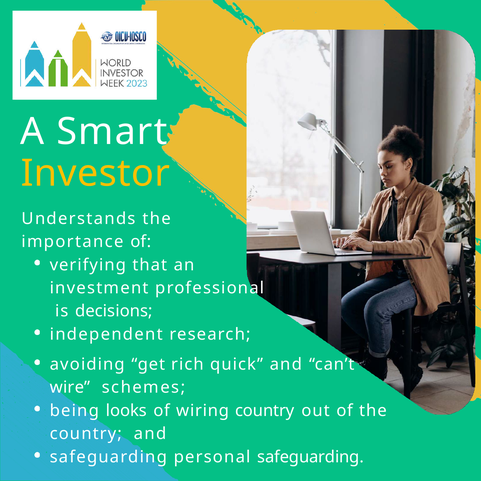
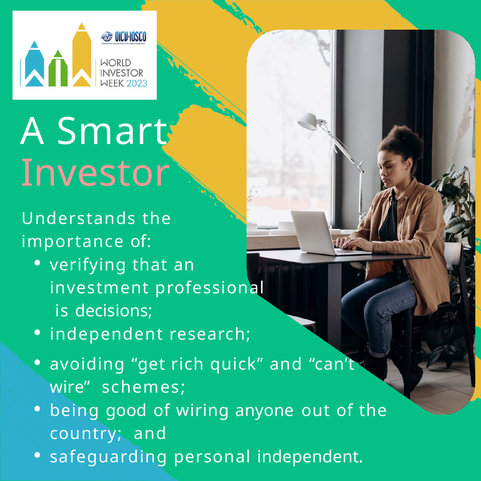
Investor colour: yellow -> pink
looks: looks -> good
wiring country: country -> anyone
personal safeguarding: safeguarding -> independent
